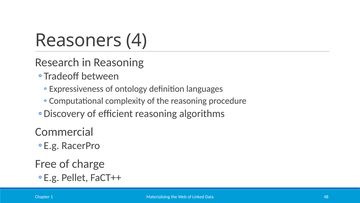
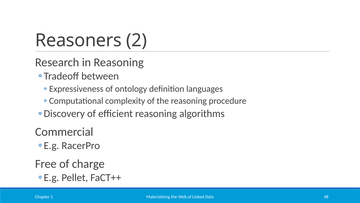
4: 4 -> 2
